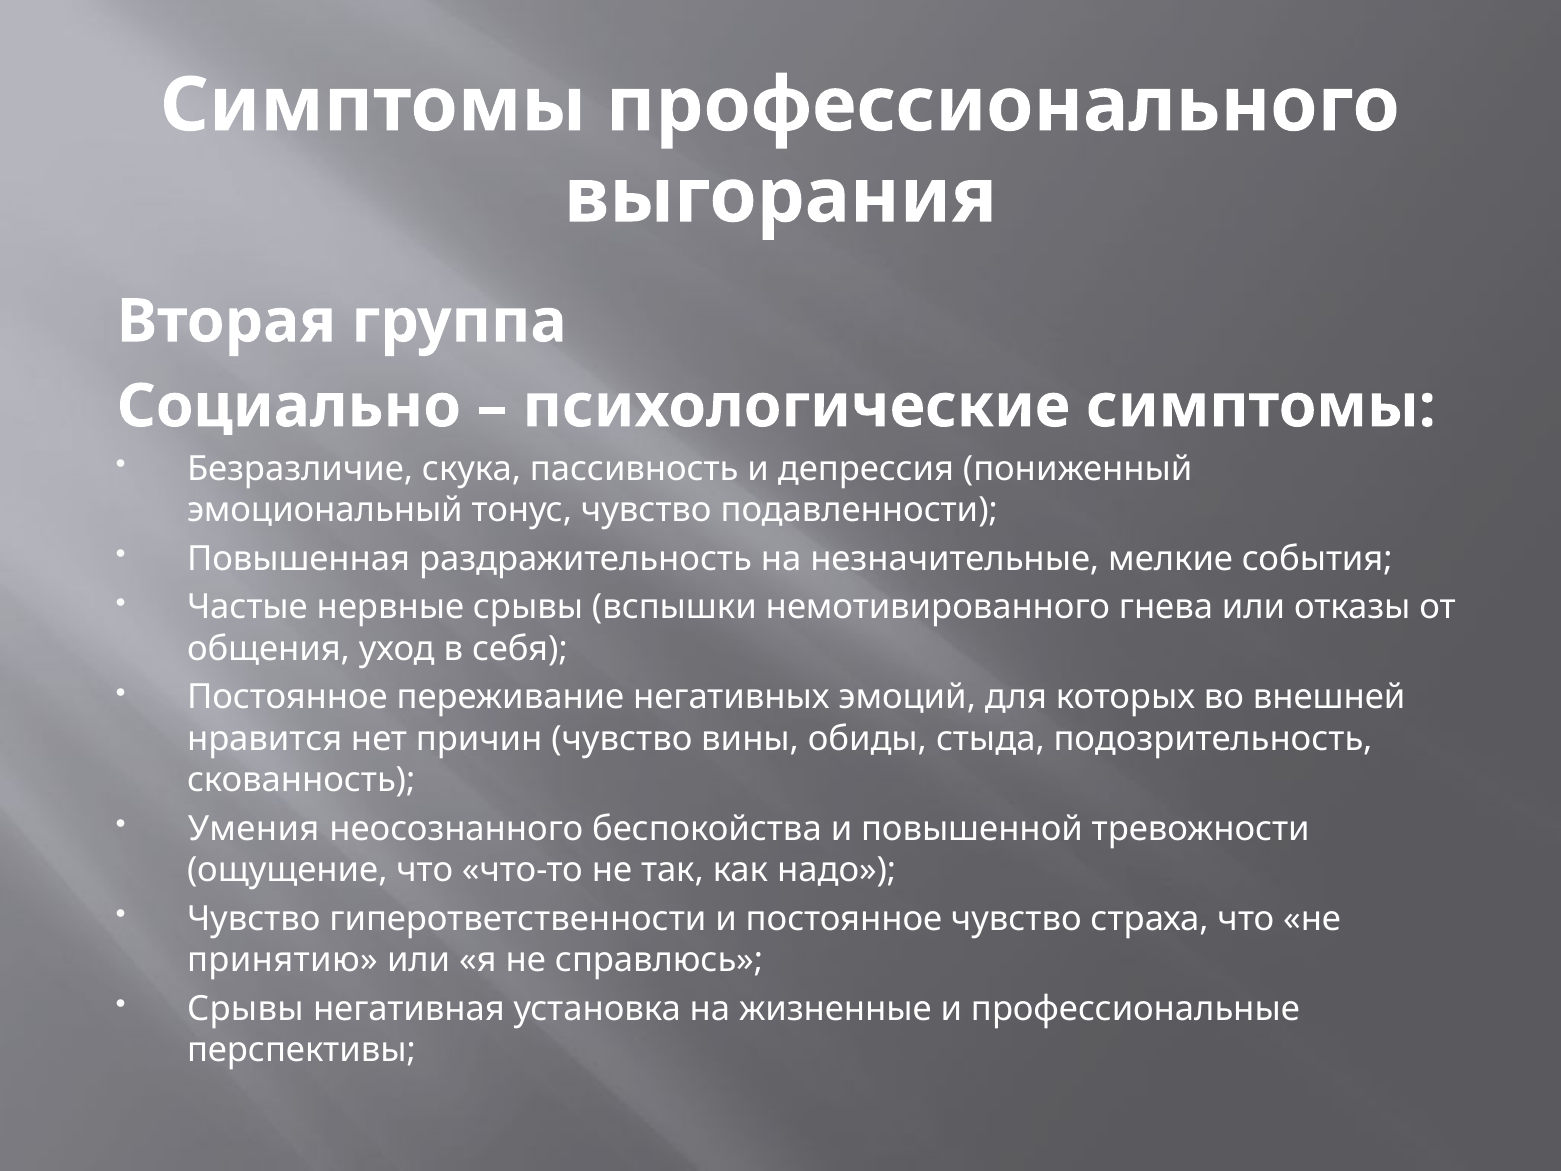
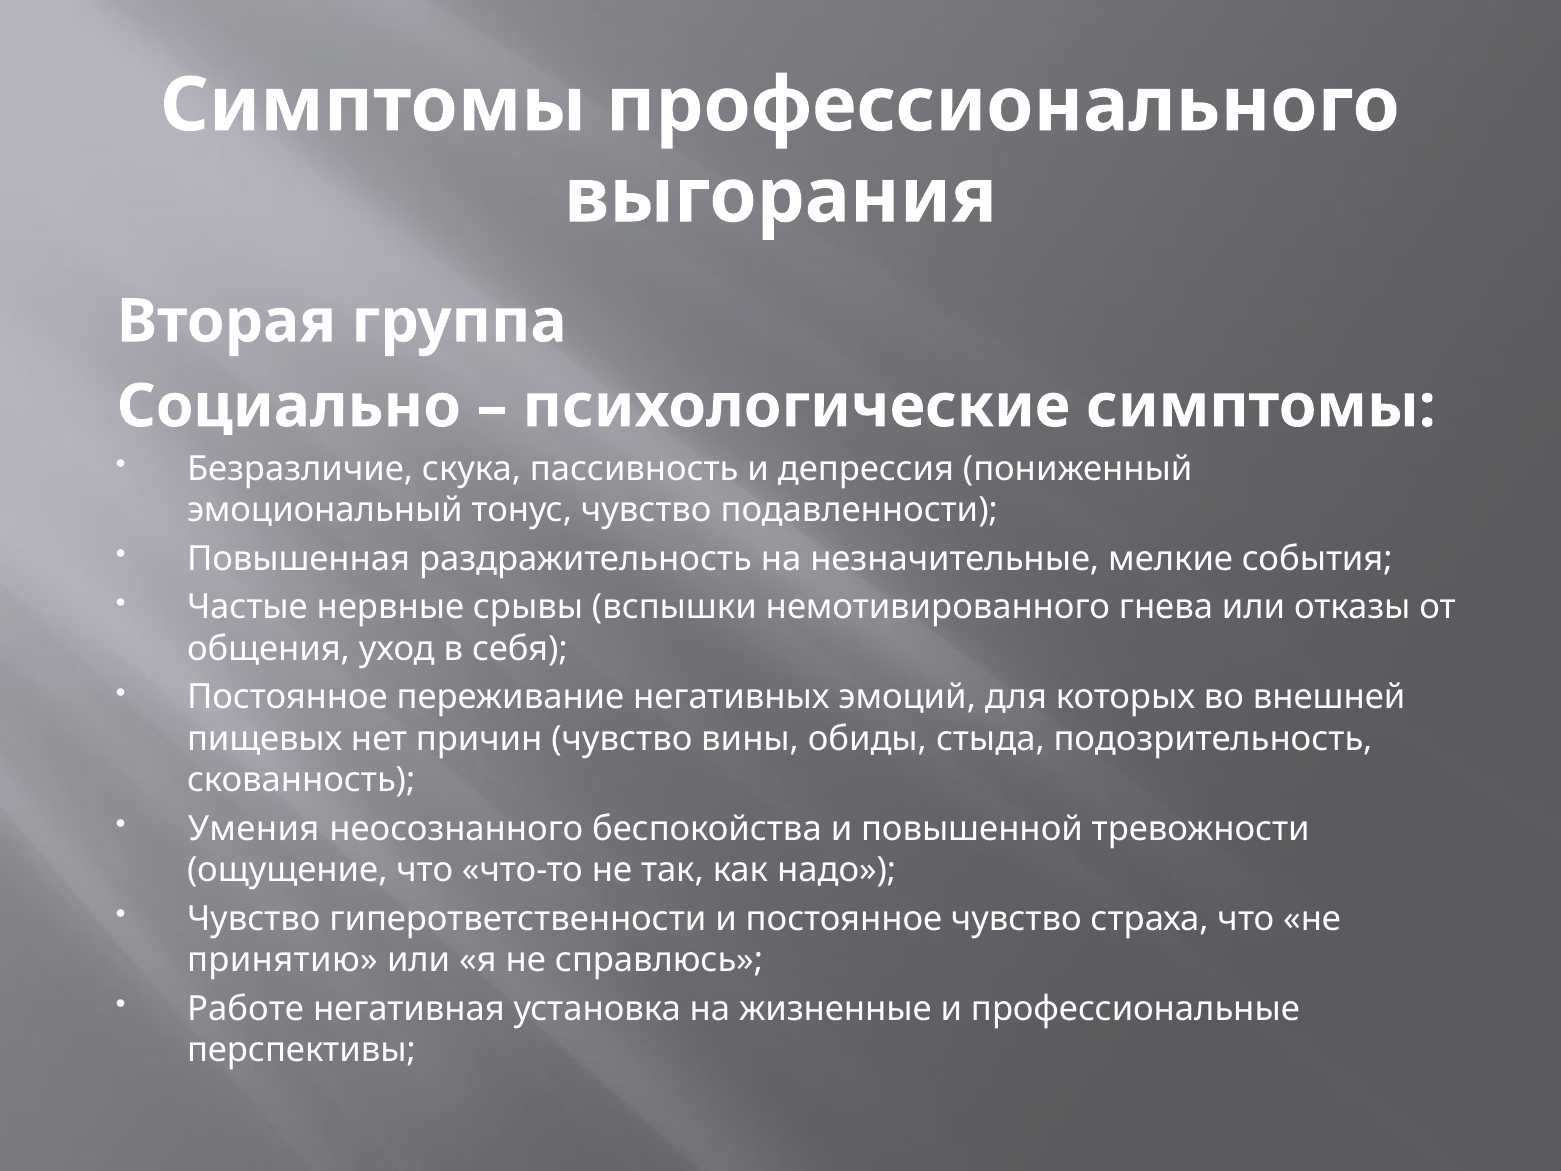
нравится: нравится -> пищевых
Срывы at (245, 1009): Срывы -> Работе
